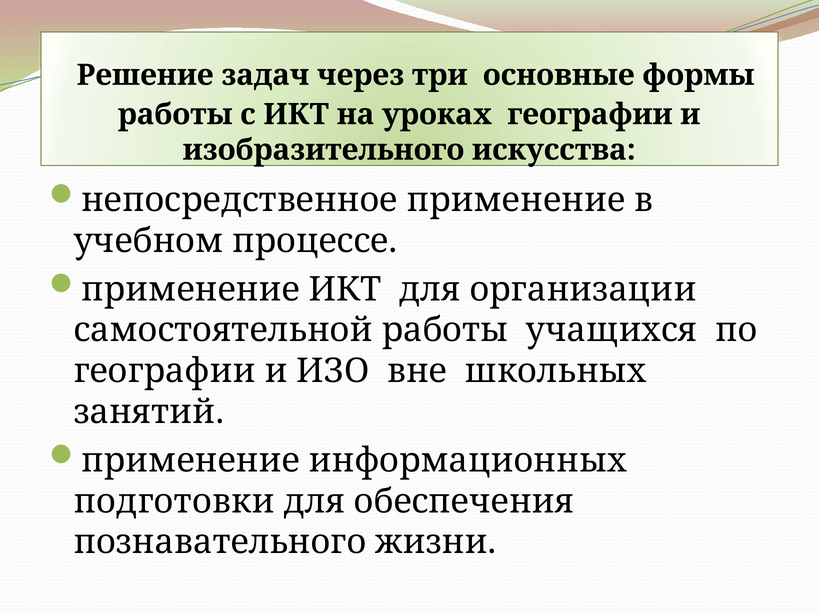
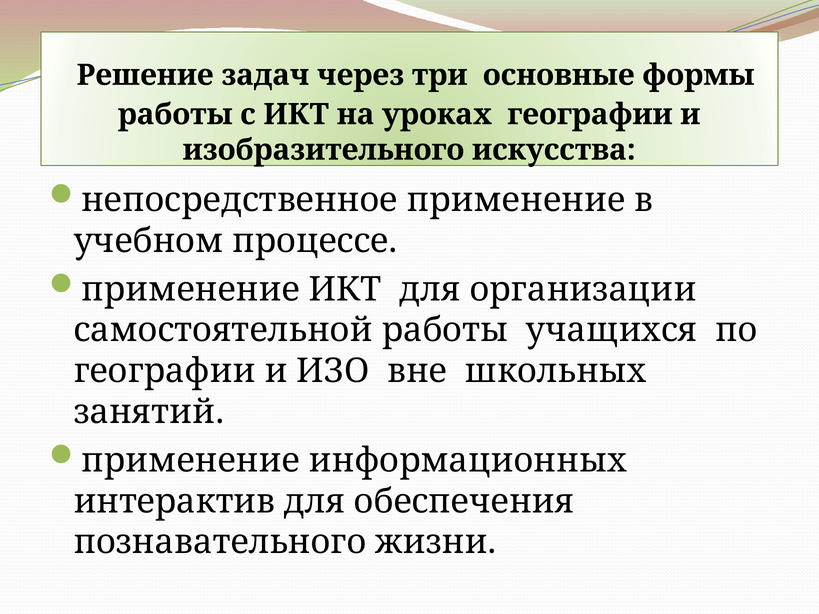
подготовки: подготовки -> интерактив
